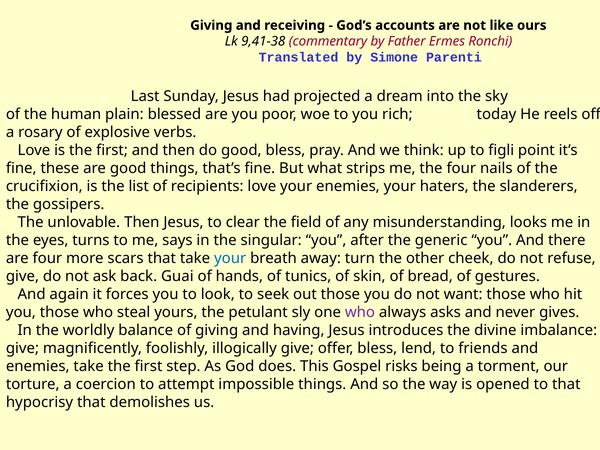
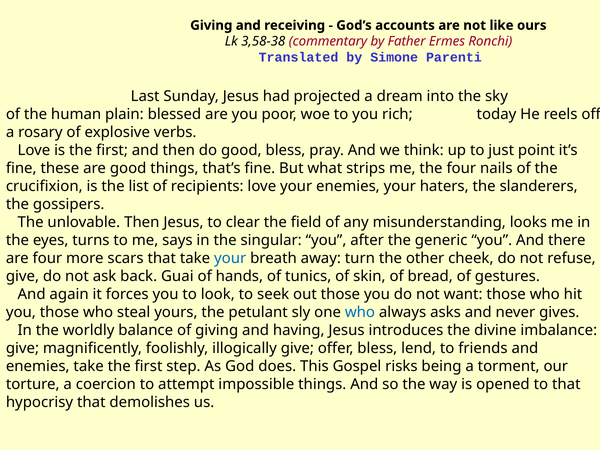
9,41-38: 9,41-38 -> 3,58-38
figli: figli -> just
who at (360, 313) colour: purple -> blue
